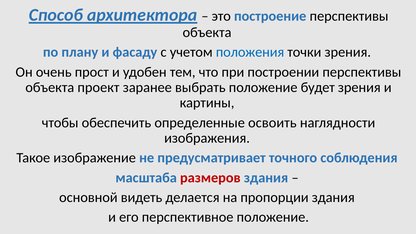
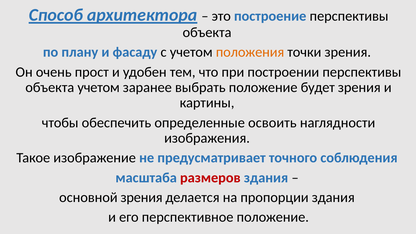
положения colour: blue -> orange
объекта проект: проект -> учетом
основной видеть: видеть -> зрения
